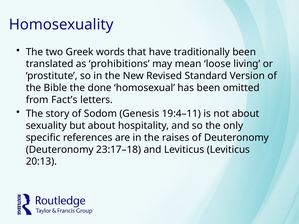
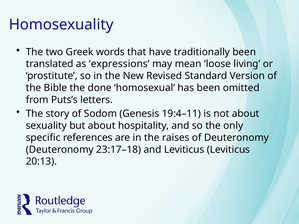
prohibitions: prohibitions -> expressions
Fact’s: Fact’s -> Puts’s
